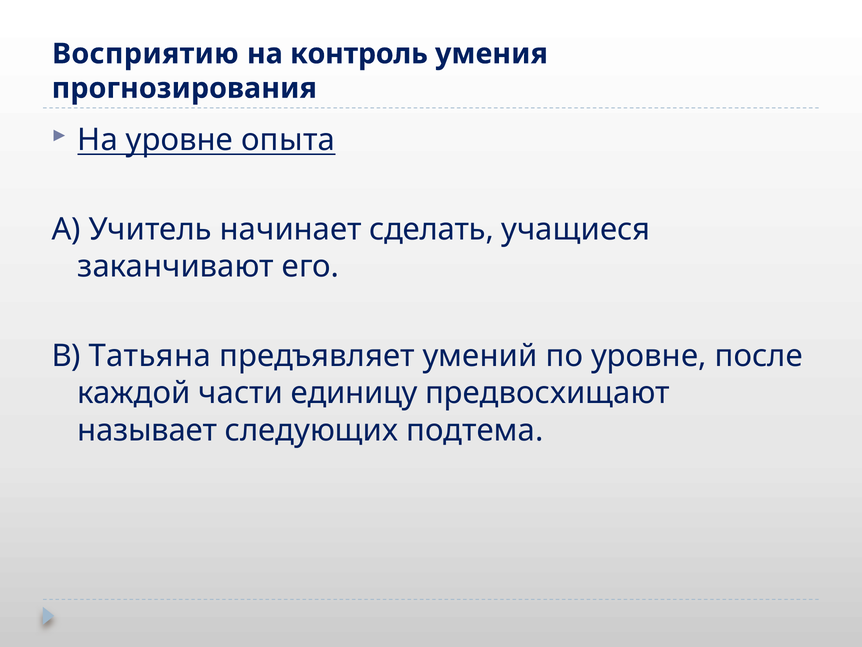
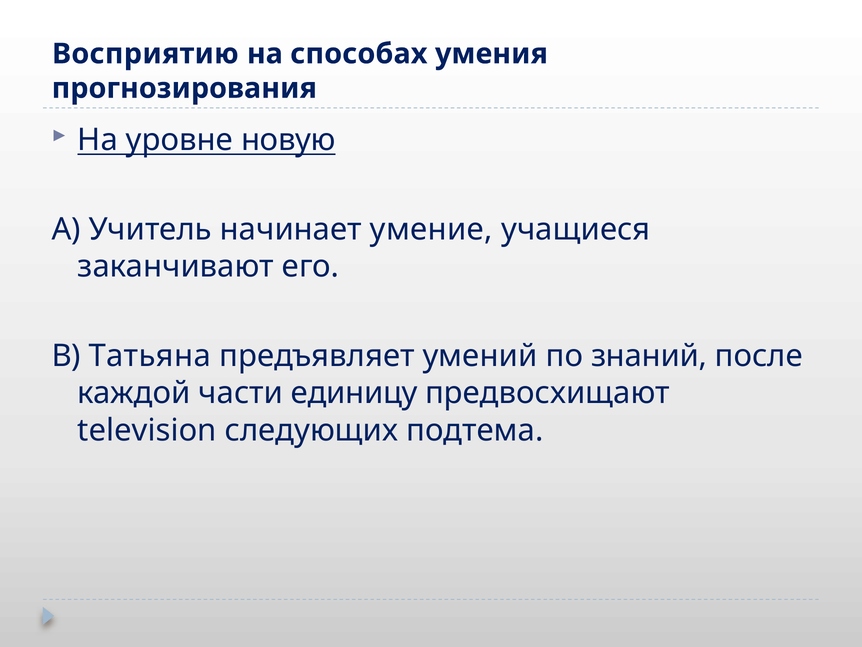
контроль: контроль -> способах
опыта: опыта -> новую
сделать: сделать -> умение
по уровне: уровне -> знаний
называет: называет -> television
